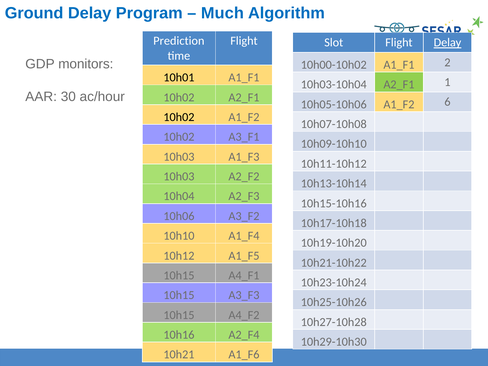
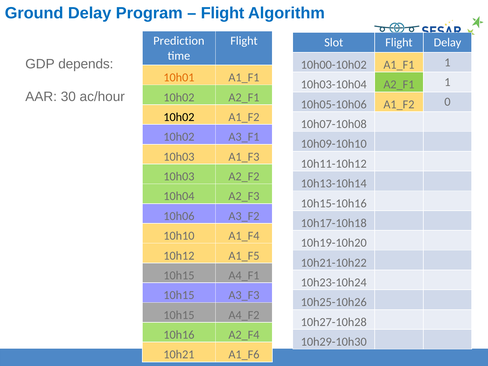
Much at (222, 13): Much -> Flight
Delay at (447, 43) underline: present -> none
monitors: monitors -> depends
2 at (447, 62): 2 -> 1
10h01 colour: black -> orange
6: 6 -> 0
